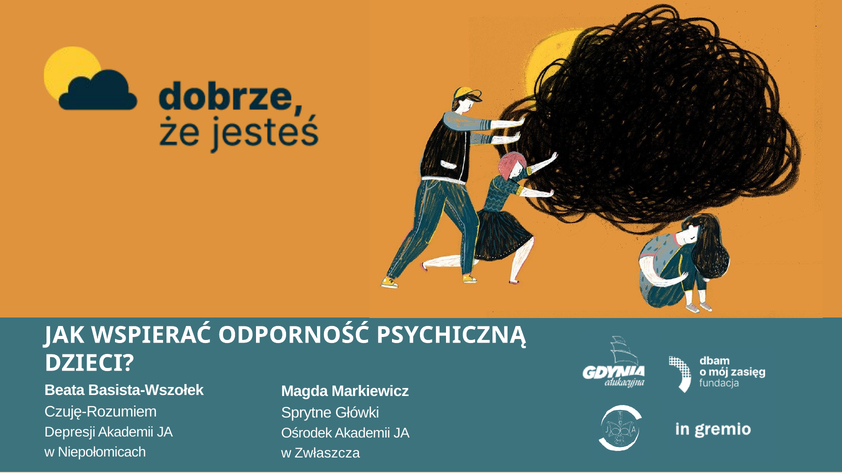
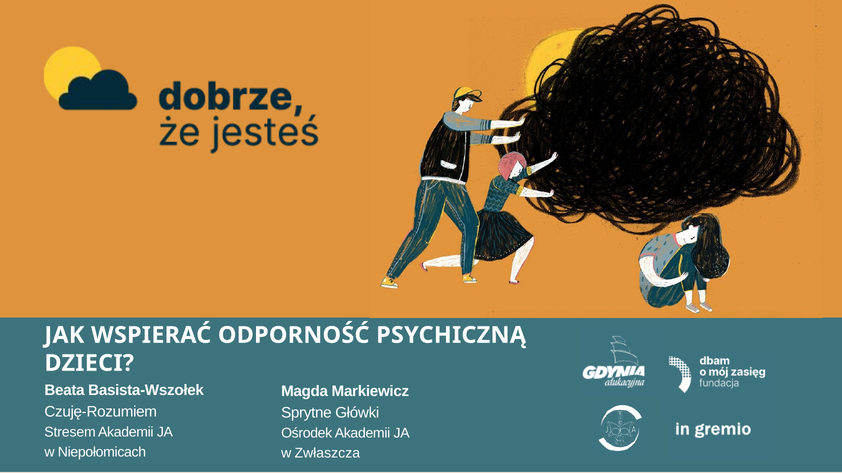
Depresji: Depresji -> Stresem
